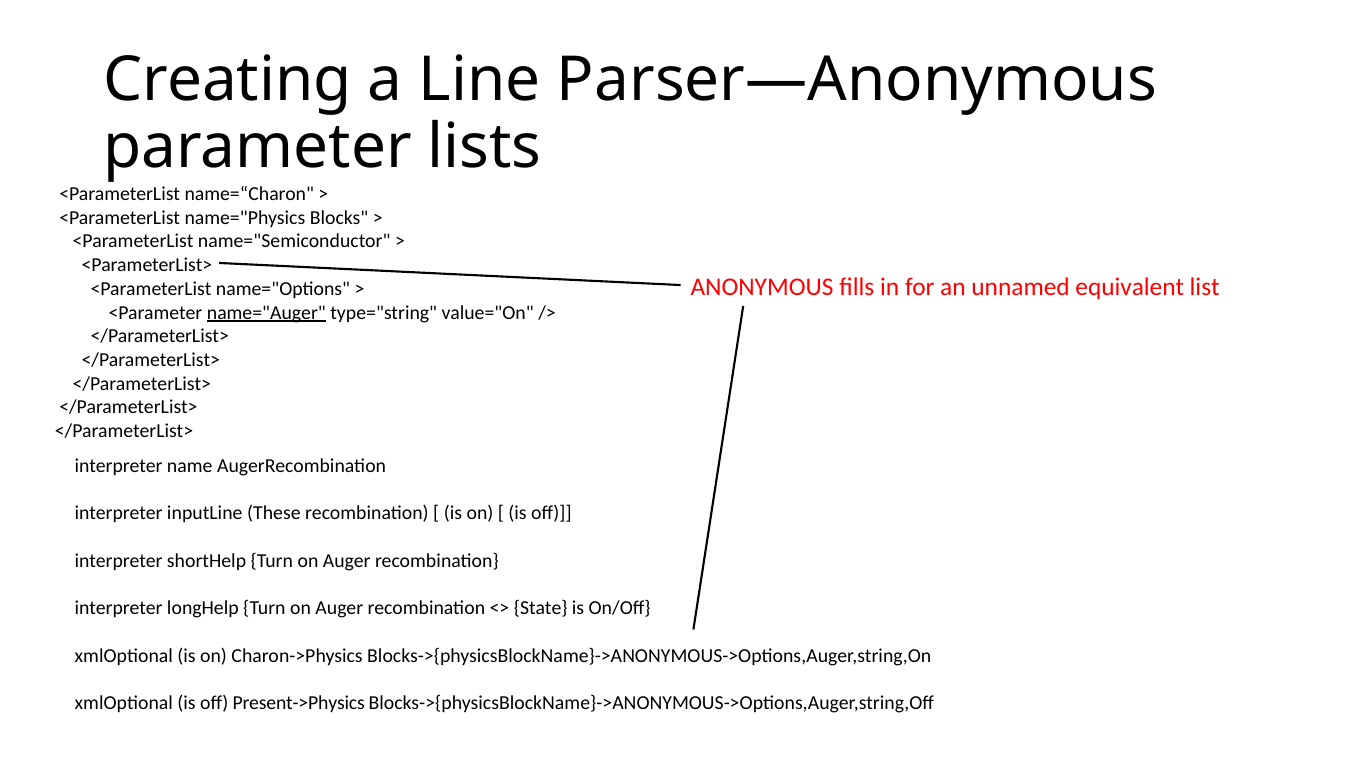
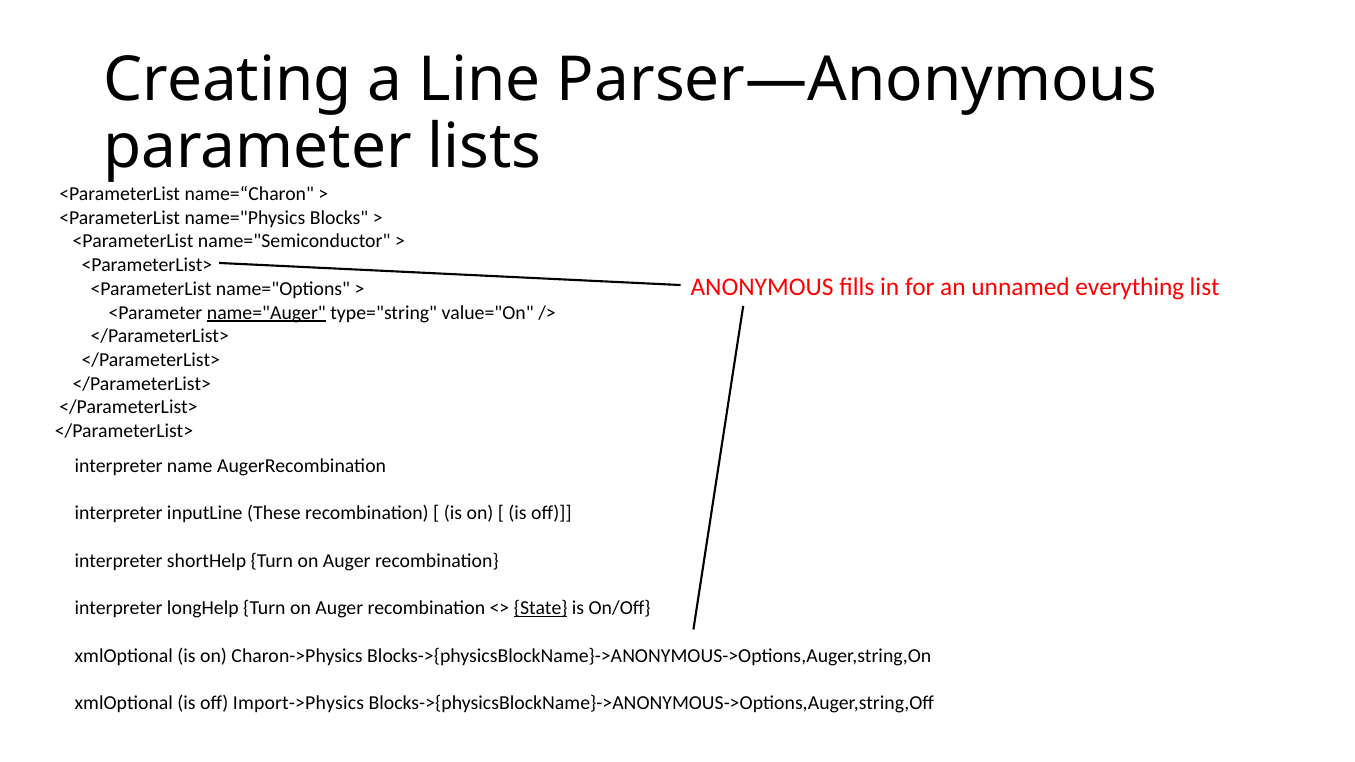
equivalent: equivalent -> everything
State underline: none -> present
Present->Physics: Present->Physics -> Import->Physics
